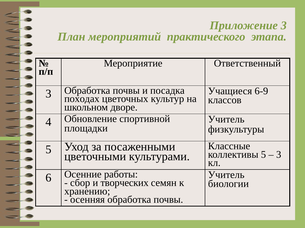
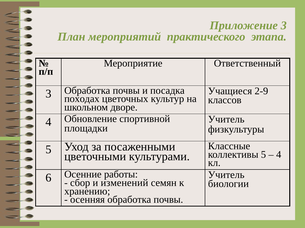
6-9: 6-9 -> 2-9
3 at (279, 155): 3 -> 4
творческих: творческих -> изменений
